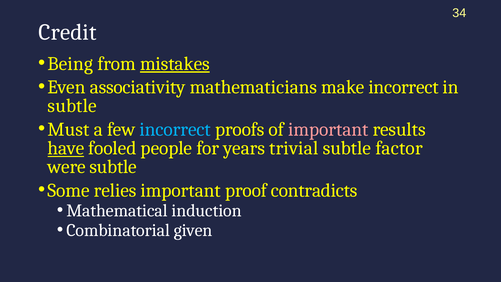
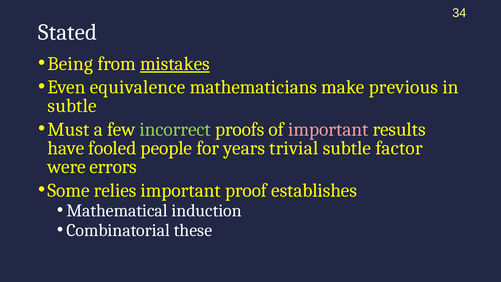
Credit: Credit -> Stated
associativity: associativity -> equivalence
make incorrect: incorrect -> previous
incorrect at (175, 129) colour: light blue -> light green
have underline: present -> none
were subtle: subtle -> errors
contradicts: contradicts -> establishes
given: given -> these
